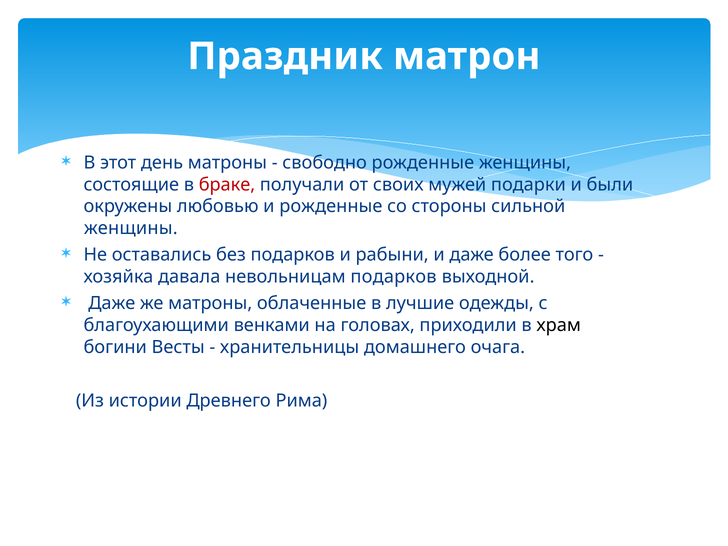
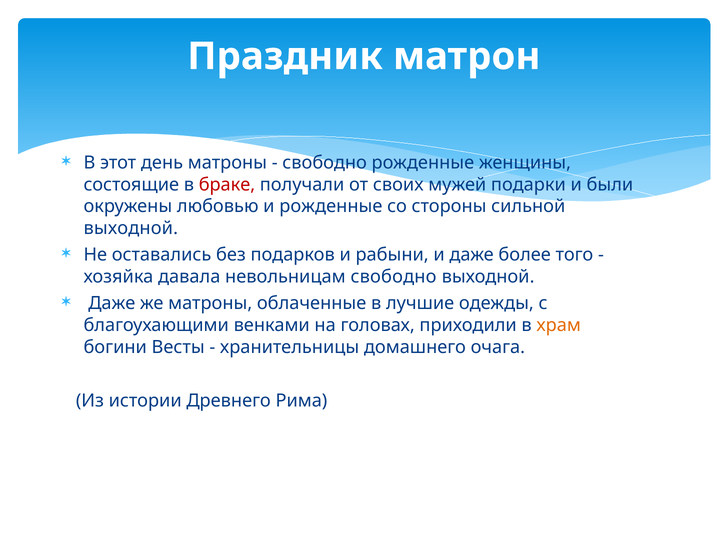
женщины at (131, 228): женщины -> выходной
невольницам подарков: подарков -> свободно
храм colour: black -> orange
